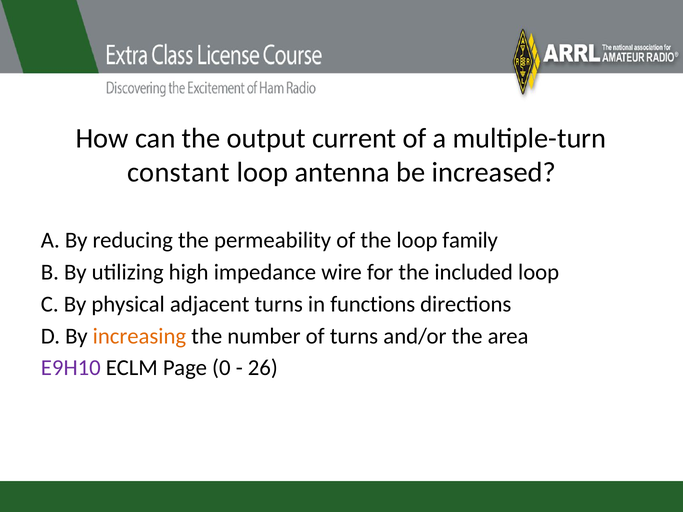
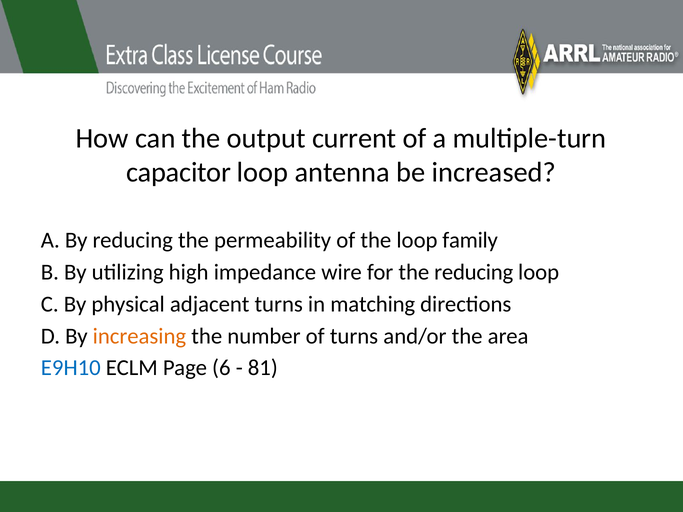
constant: constant -> capacitor
the included: included -> reducing
functions: functions -> matching
E9H10 colour: purple -> blue
0: 0 -> 6
26: 26 -> 81
